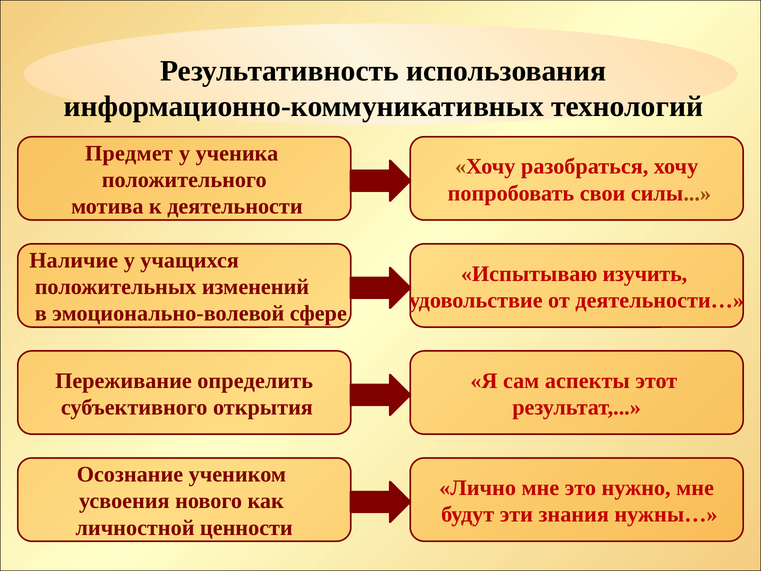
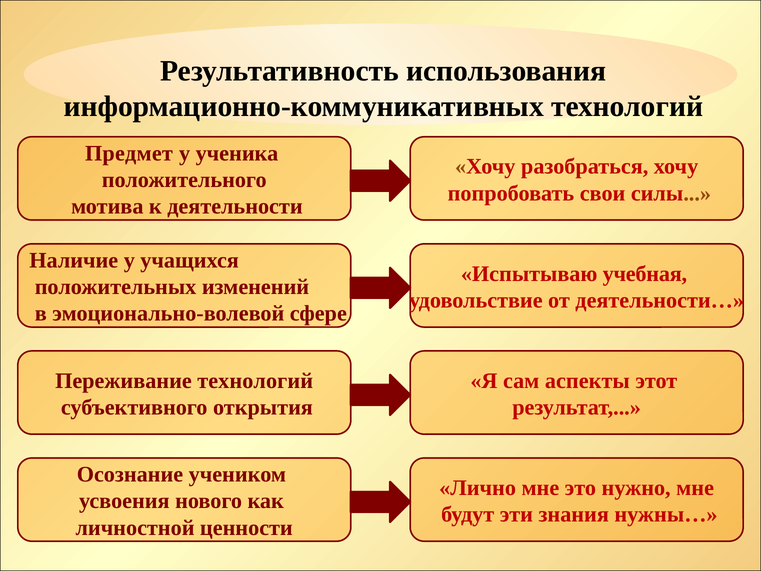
изучить: изучить -> учебная
Переживание определить: определить -> технологий
